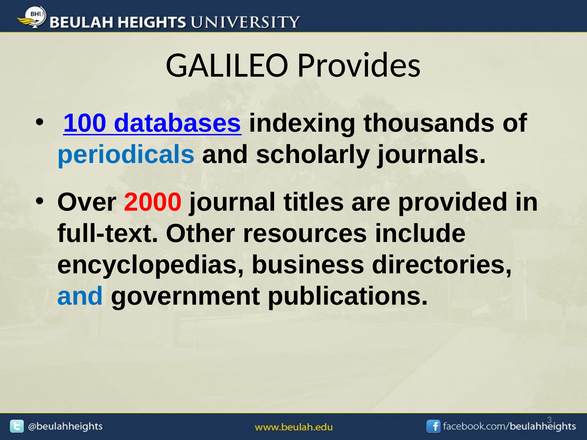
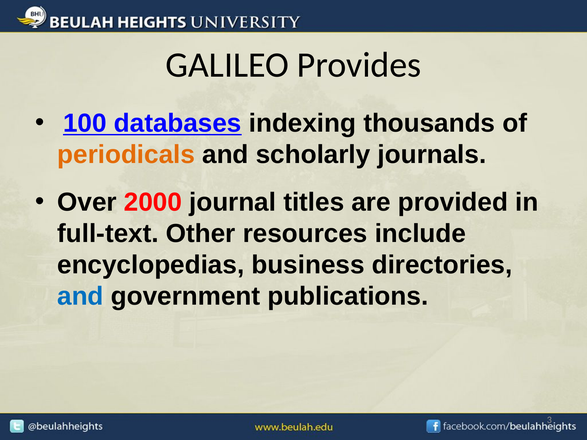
periodicals colour: blue -> orange
